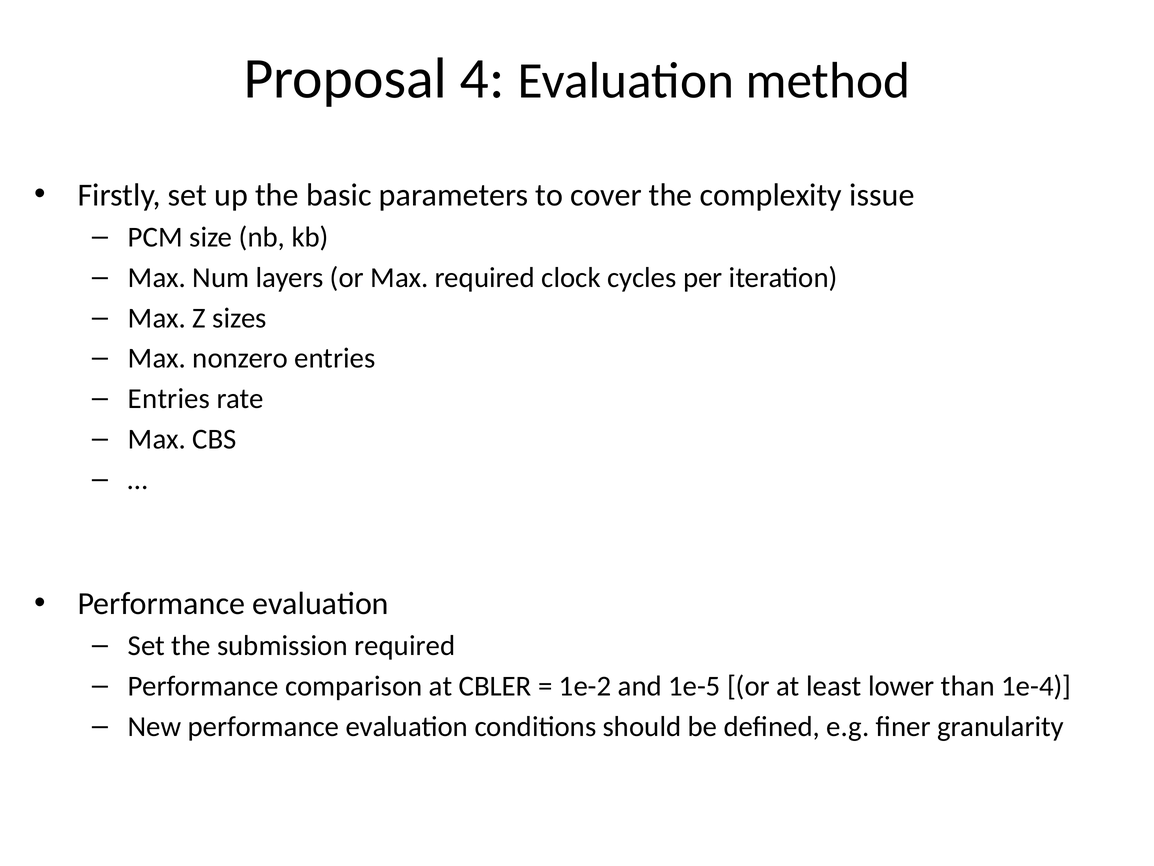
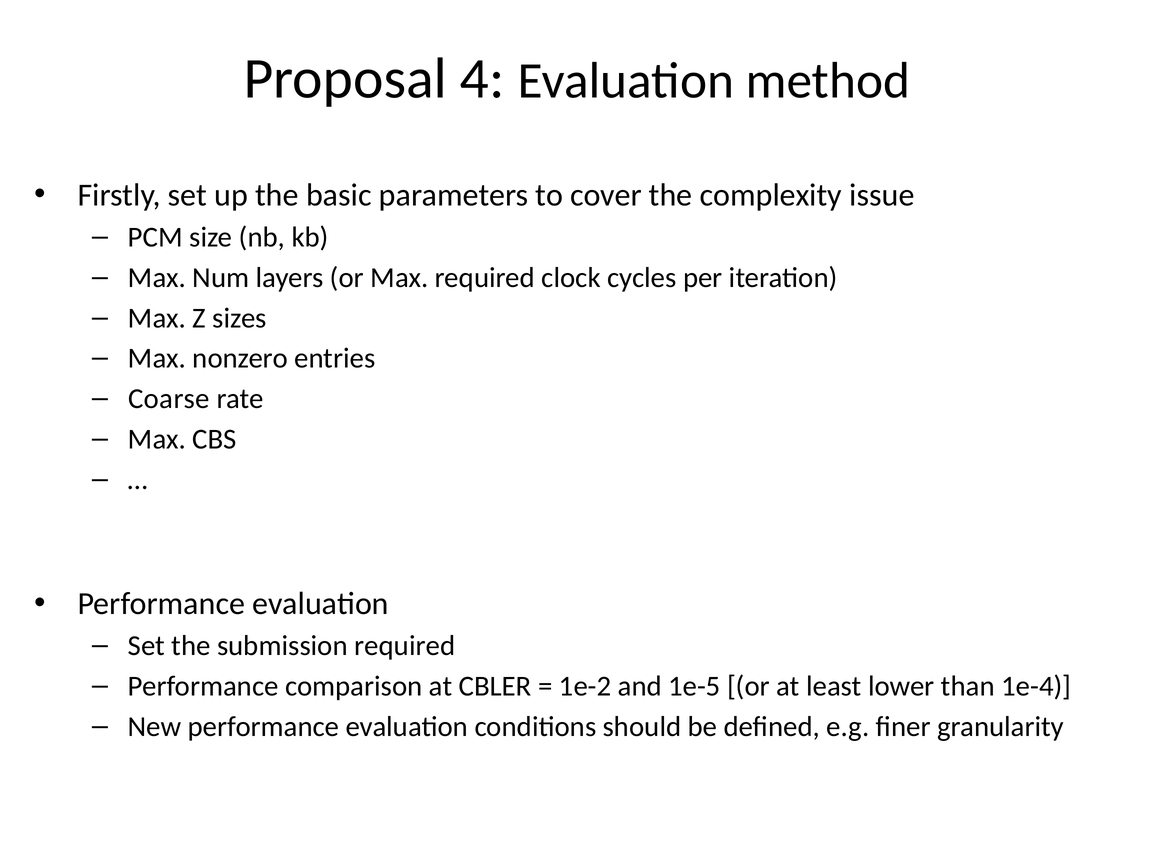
Entries at (169, 399): Entries -> Coarse
